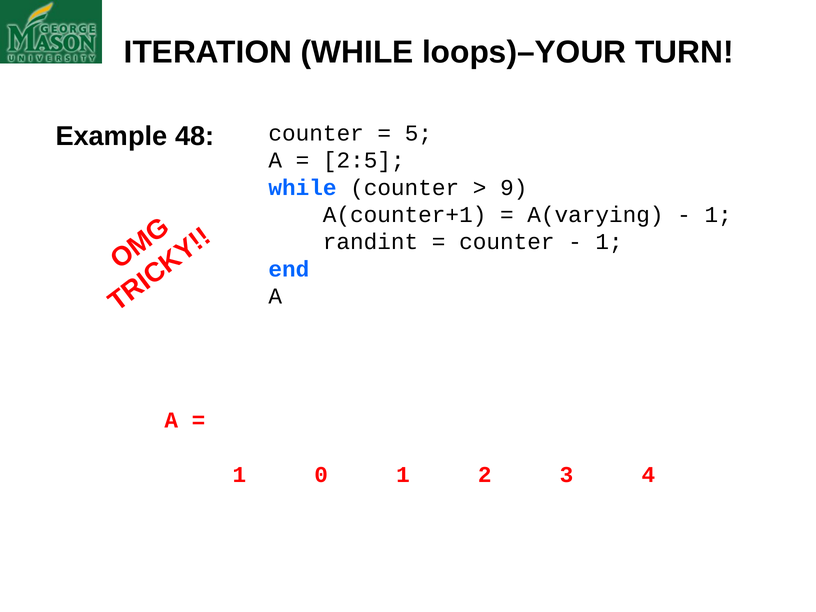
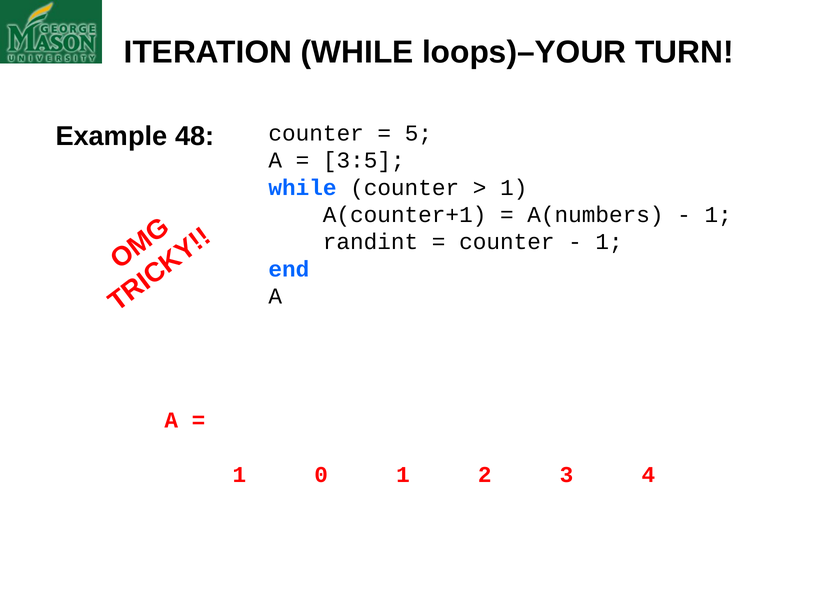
2:5: 2:5 -> 3:5
9 at (514, 188): 9 -> 1
A(varying: A(varying -> A(numbers
